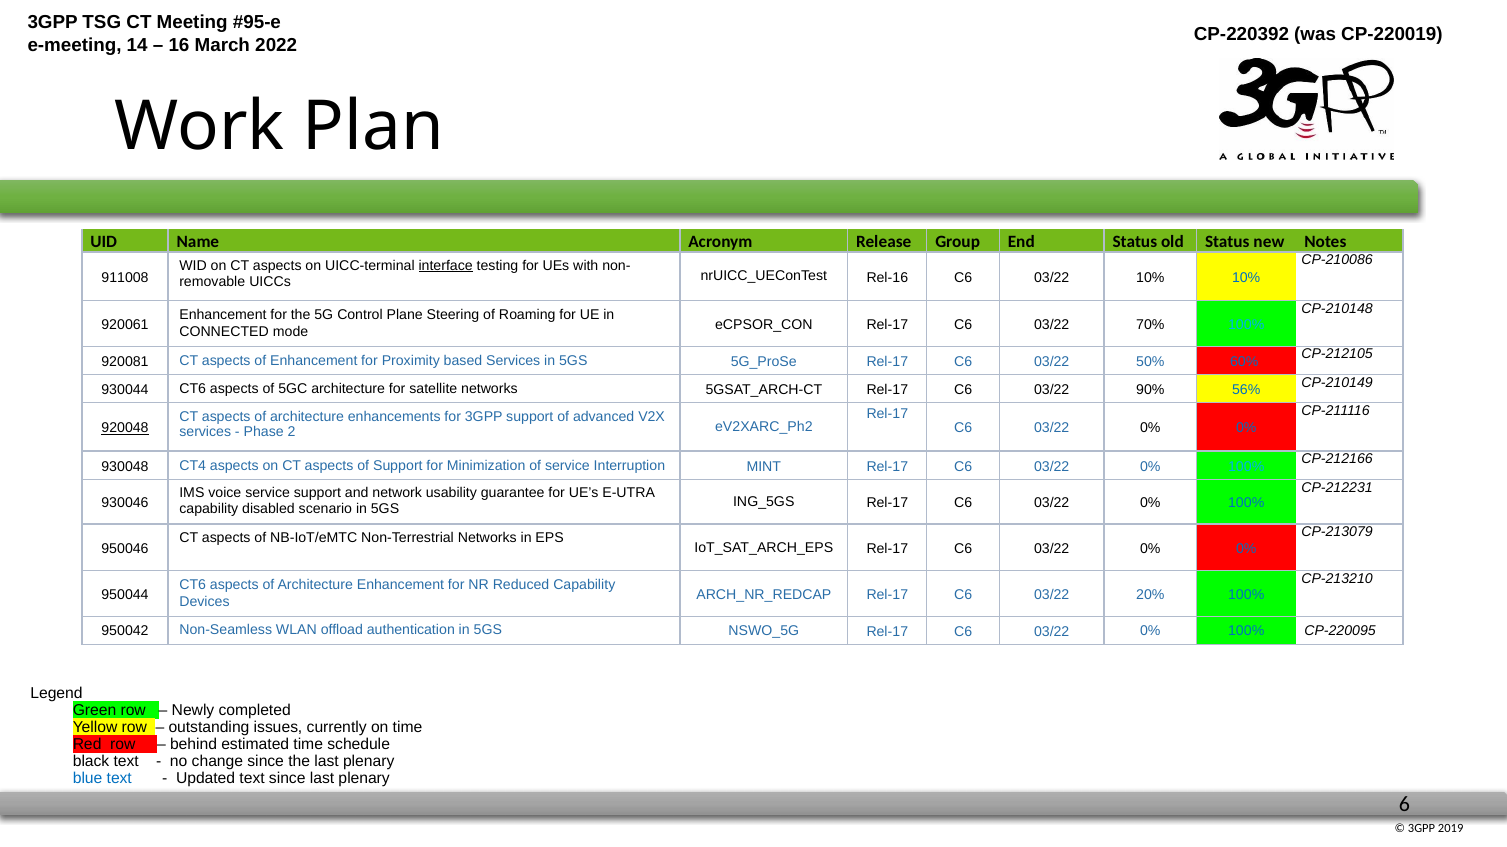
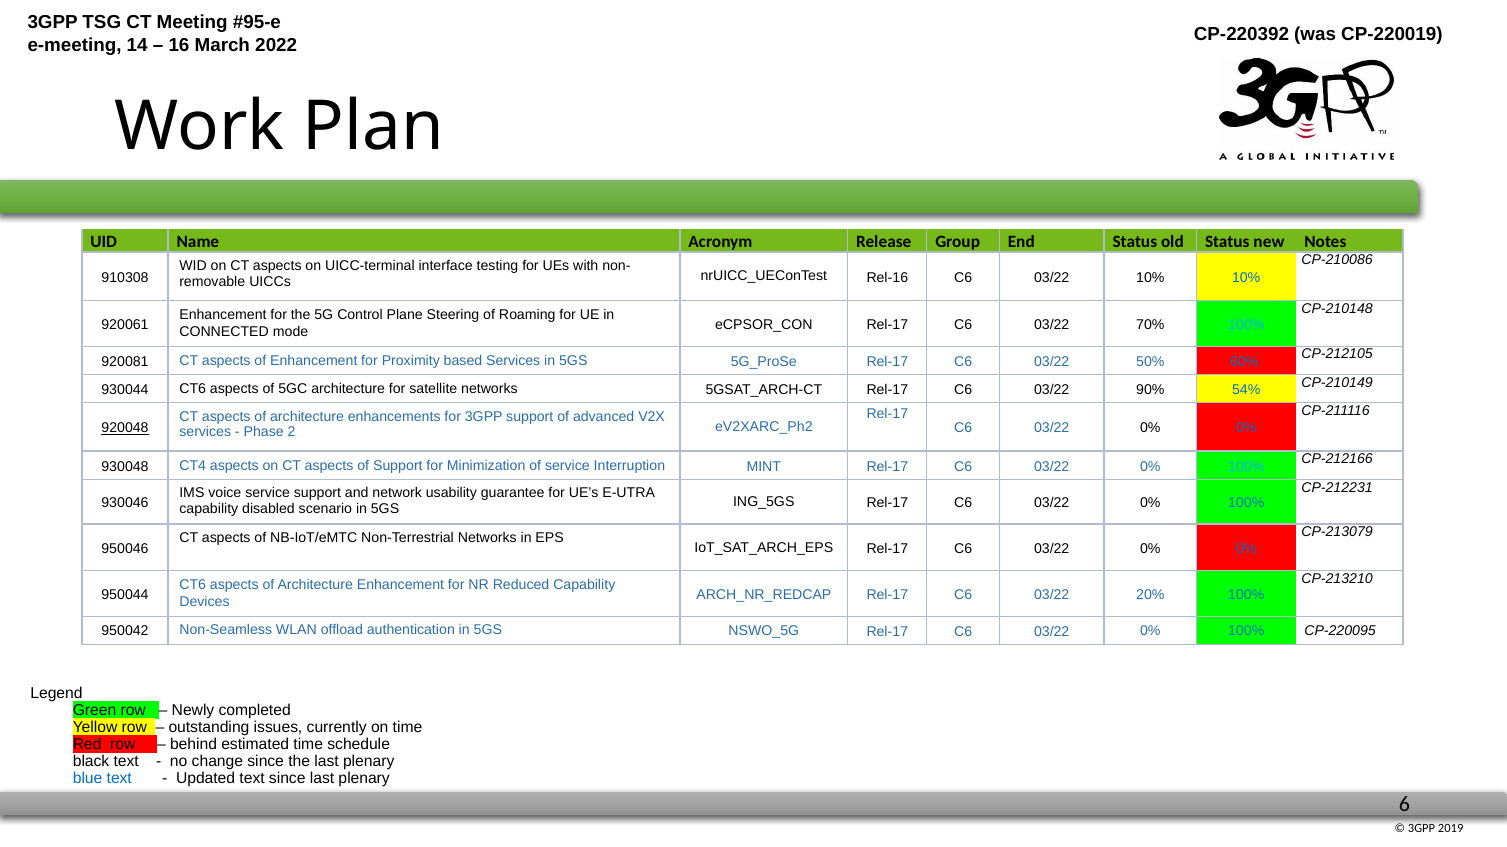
interface underline: present -> none
911008: 911008 -> 910308
56%: 56% -> 54%
